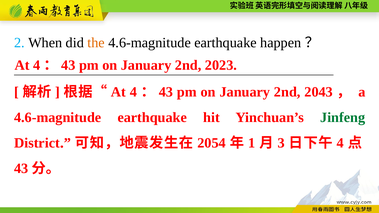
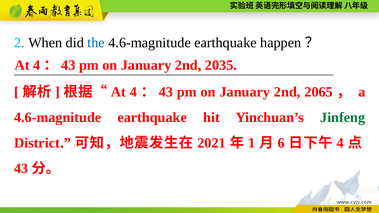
the colour: orange -> blue
2023: 2023 -> 2035
2043: 2043 -> 2065
2054: 2054 -> 2021
3: 3 -> 6
